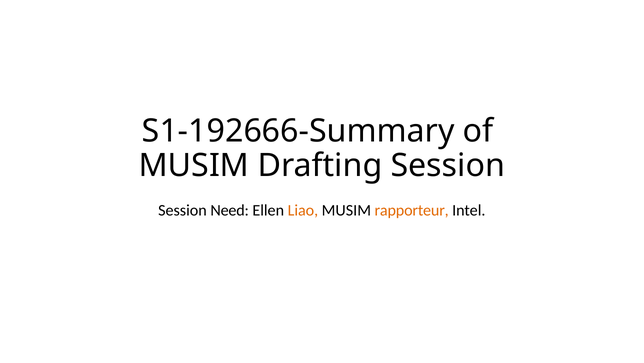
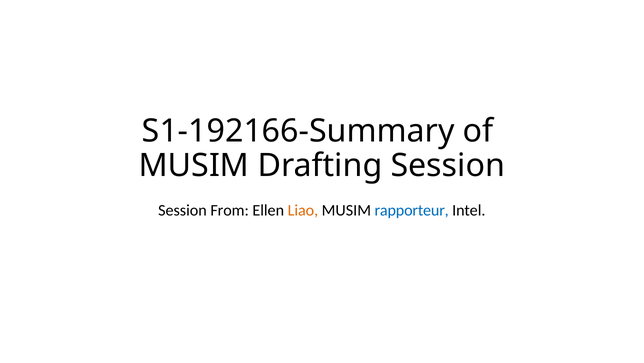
S1-192666-Summary: S1-192666-Summary -> S1-192166-Summary
Need: Need -> From
rapporteur colour: orange -> blue
